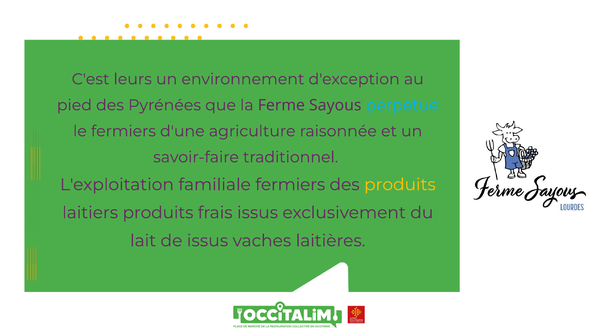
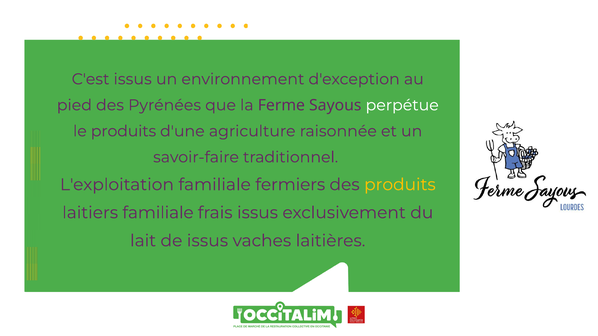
C'est leurs: leurs -> issus
perpétue colour: light blue -> white
le fermiers: fermiers -> produits
laitiers produits: produits -> familiale
